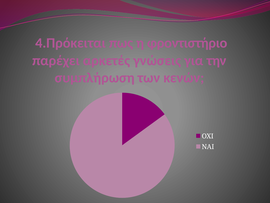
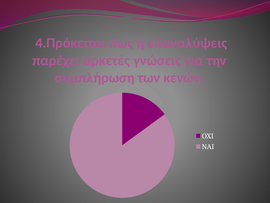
φροντιστήριο: φροντιστήριο -> επαναλύψεις
